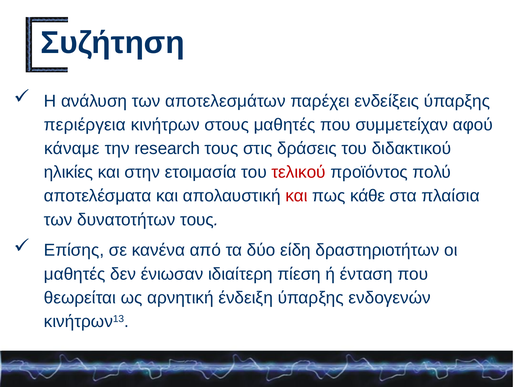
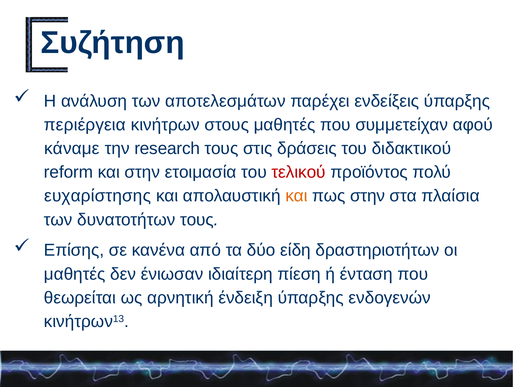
ηλικίες: ηλικίες -> reform
αποτελέσματα: αποτελέσματα -> ευχαρίστησης
και at (297, 196) colour: red -> orange
πως κάθε: κάθε -> στην
